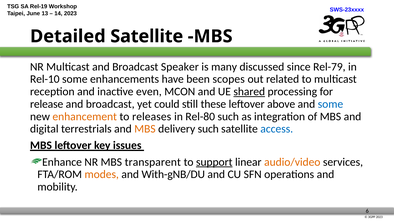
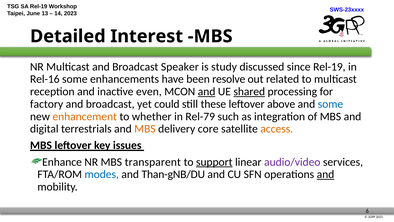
Detailed Satellite: Satellite -> Interest
many: many -> study
since Rel-79: Rel-79 -> Rel-19
Rel-10: Rel-10 -> Rel-16
scopes: scopes -> resolve
and at (207, 91) underline: none -> present
release: release -> factory
releases: releases -> whether
Rel-80: Rel-80 -> Rel-79
delivery such: such -> core
access colour: blue -> orange
audio/video colour: orange -> purple
modes colour: orange -> blue
With-gNB/DU: With-gNB/DU -> Than-gNB/DU
and at (325, 174) underline: none -> present
